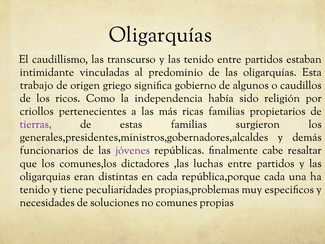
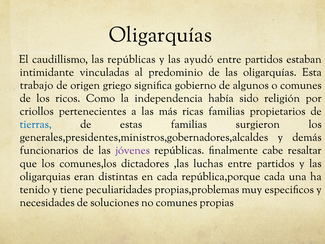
las transcurso: transcurso -> repúblicas
las tenido: tenido -> ayudó
o caudillos: caudillos -> comunes
tierras colour: purple -> blue
